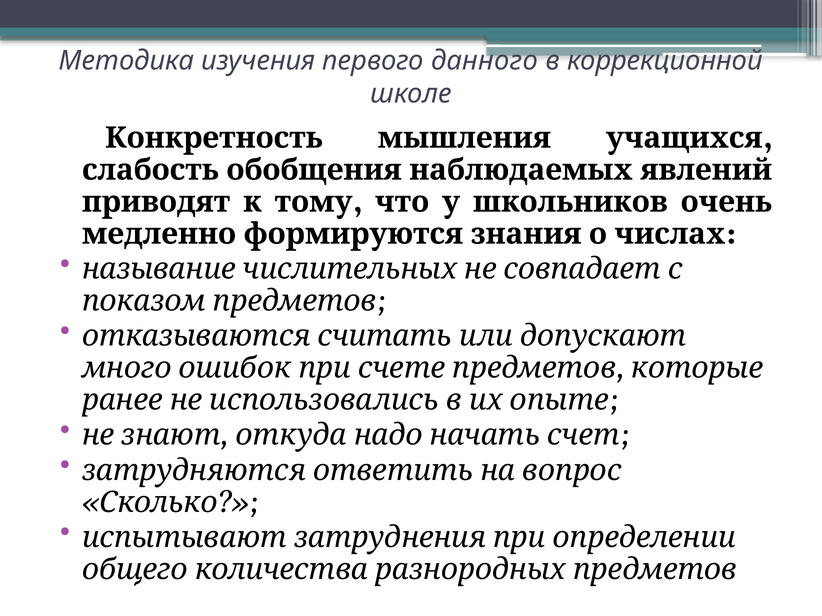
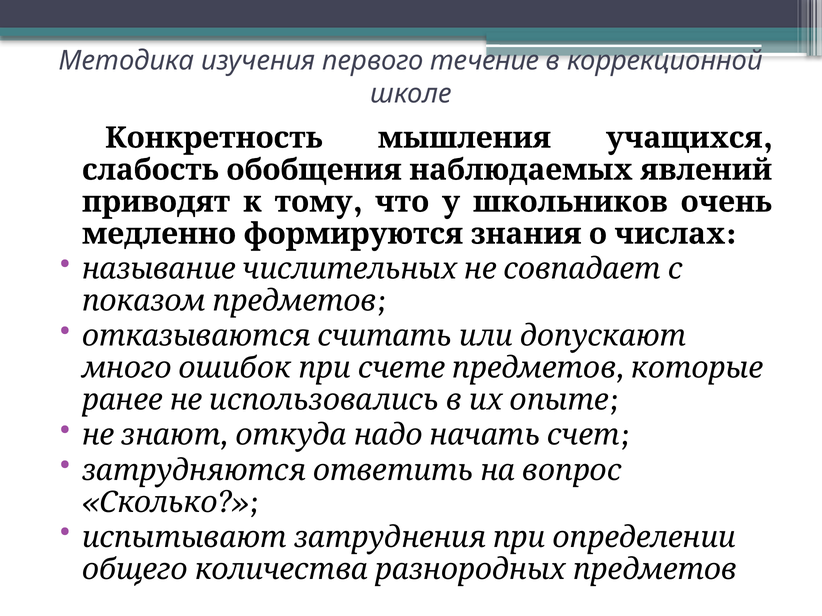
данного: данного -> течение
